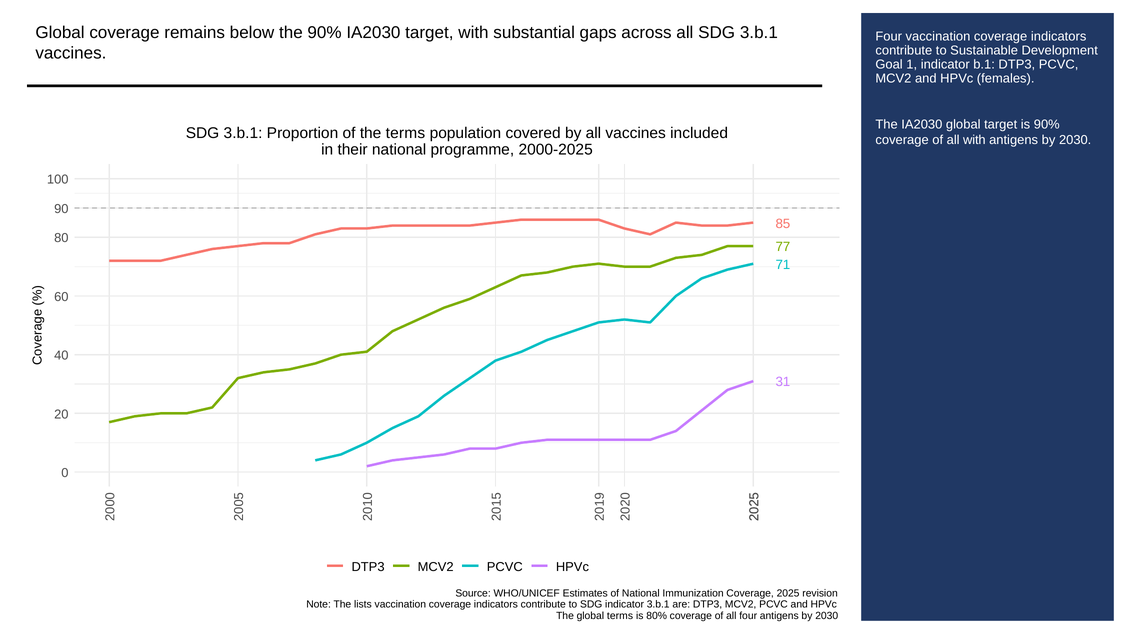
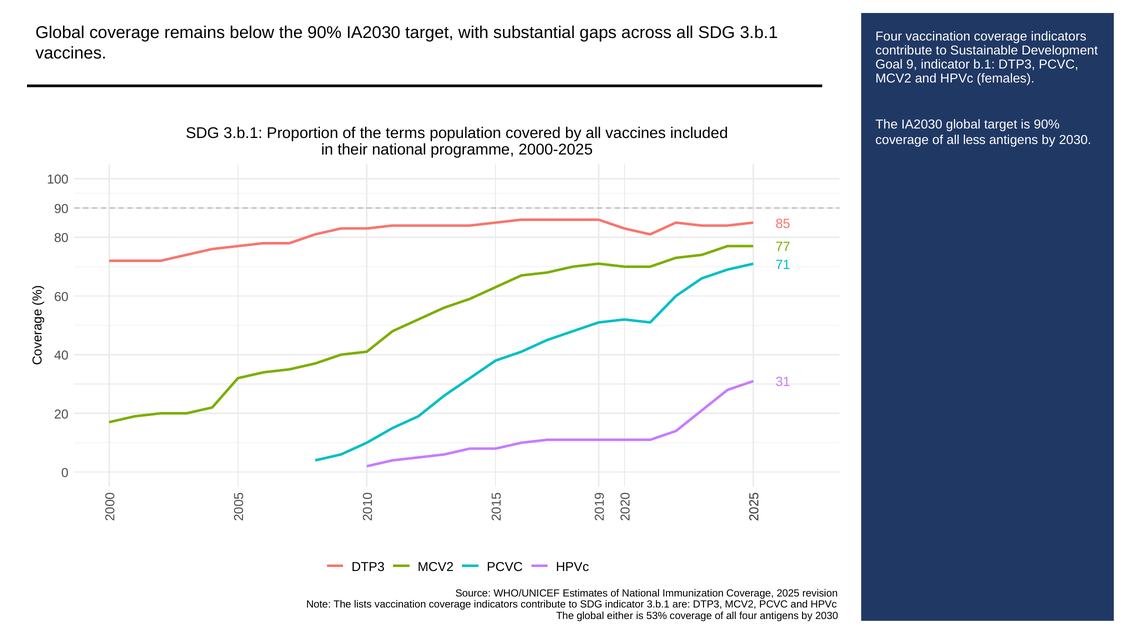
Goal 1: 1 -> 9
all with: with -> less
global terms: terms -> either
80%: 80% -> 53%
